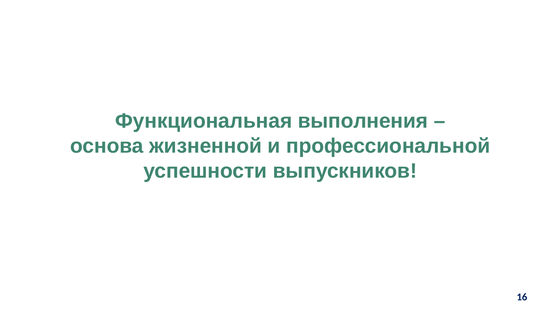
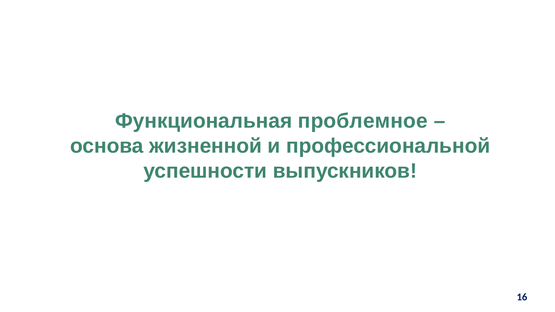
выполнения: выполнения -> проблемное
